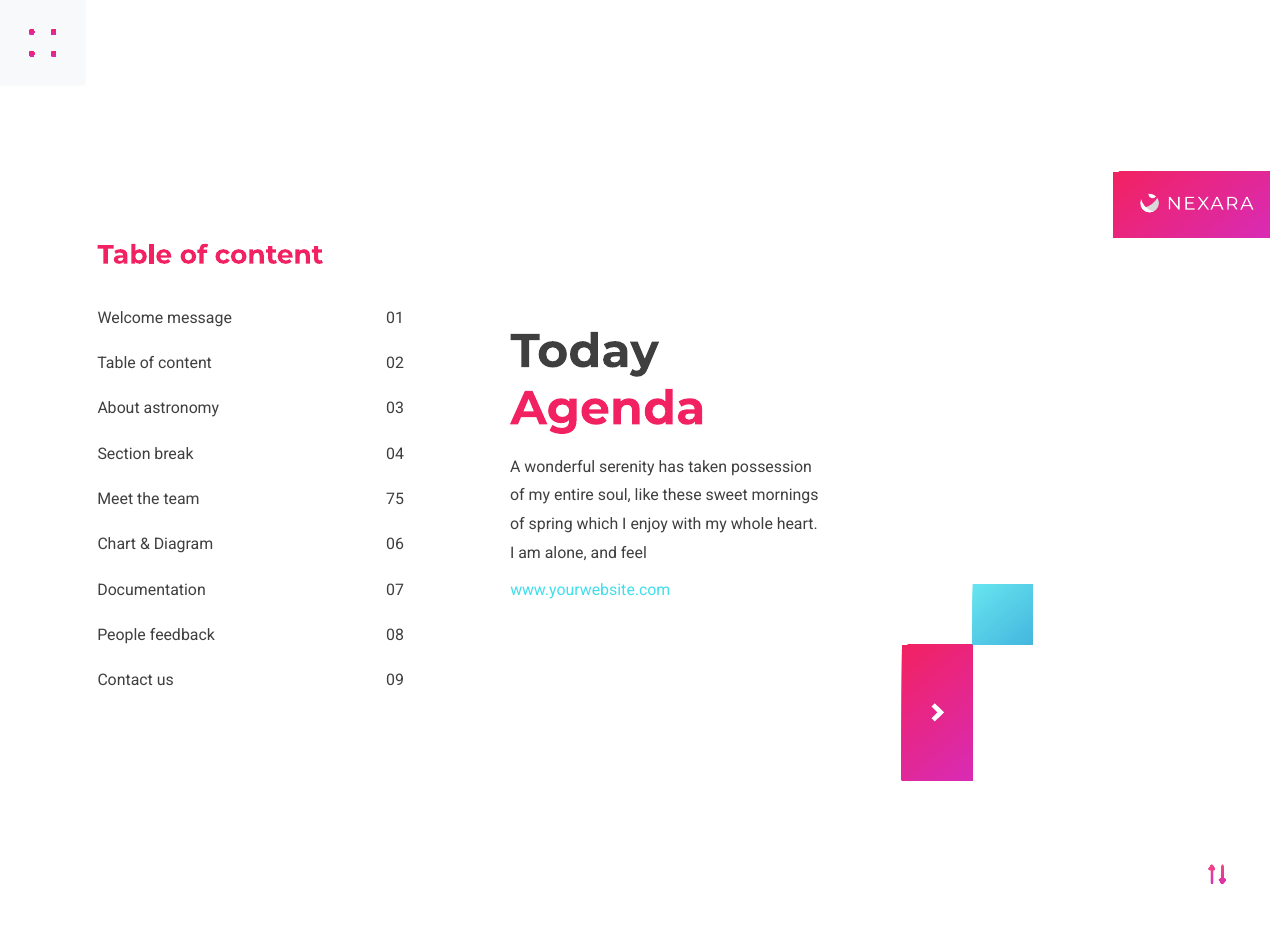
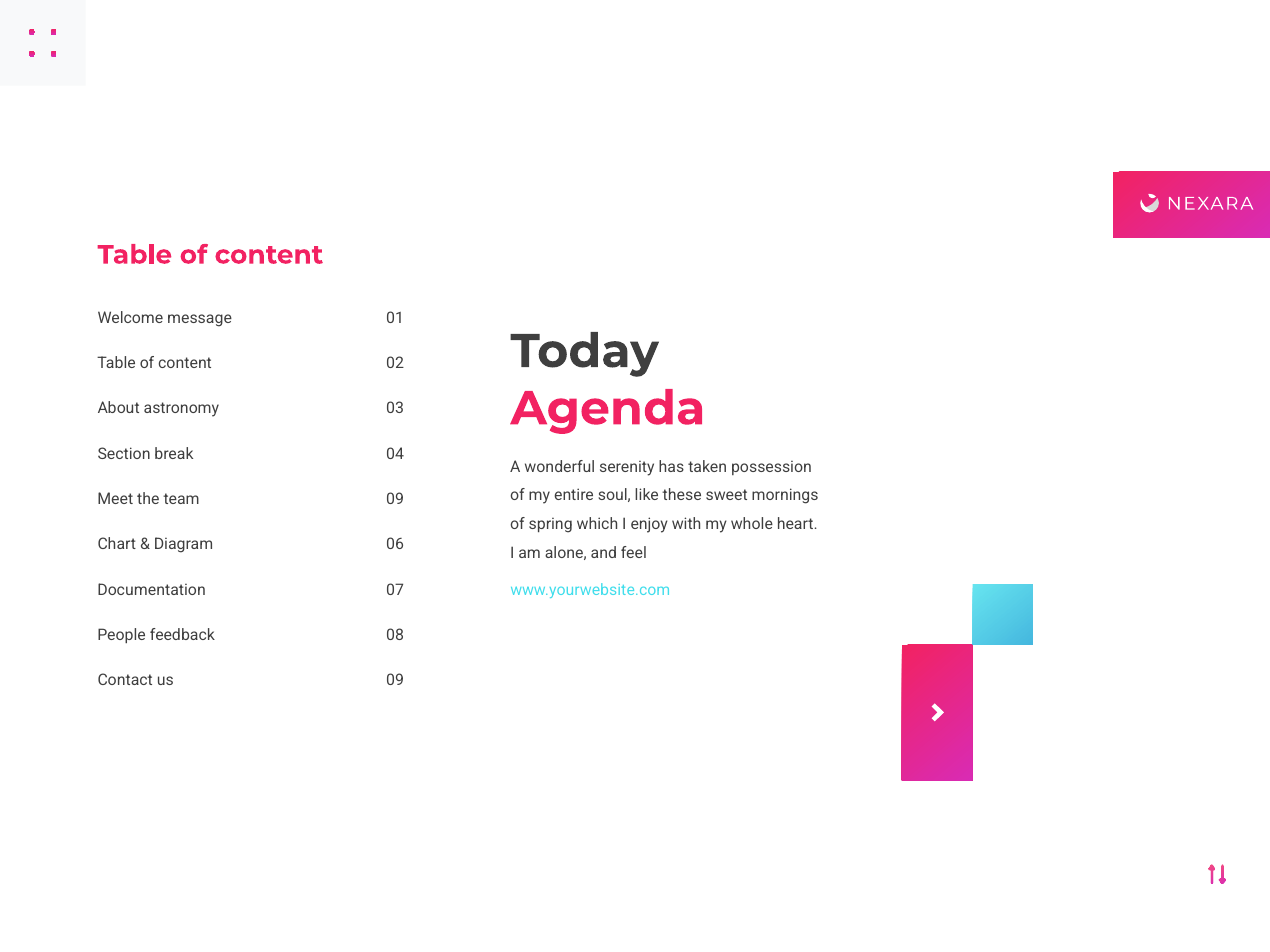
team 75: 75 -> 09
